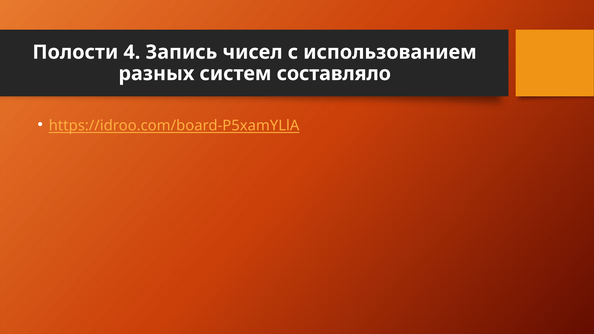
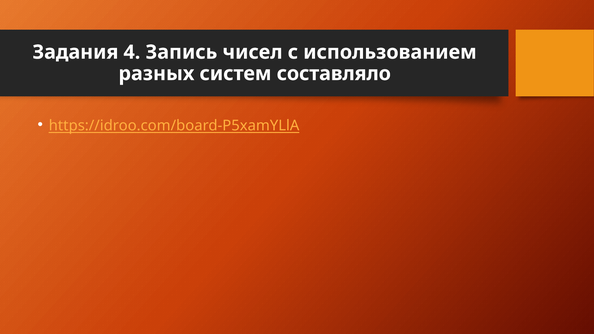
Полости: Полости -> Задания
